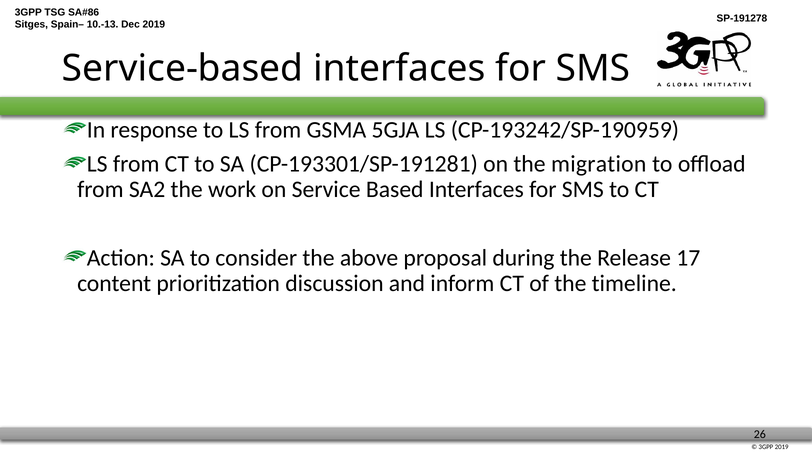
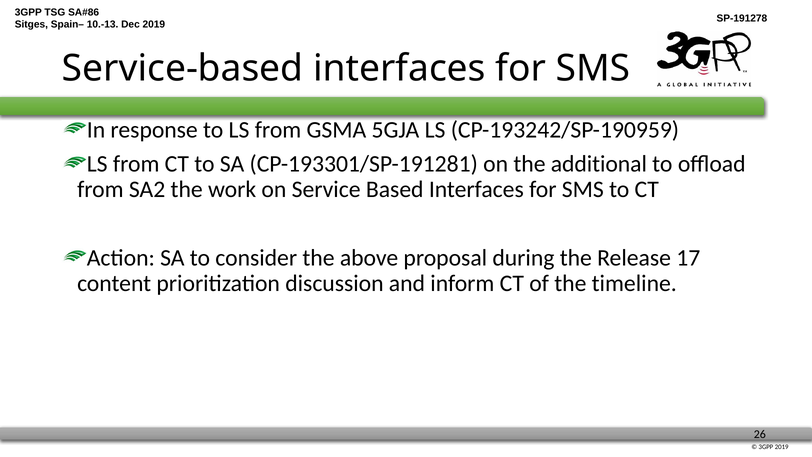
migration: migration -> additional
